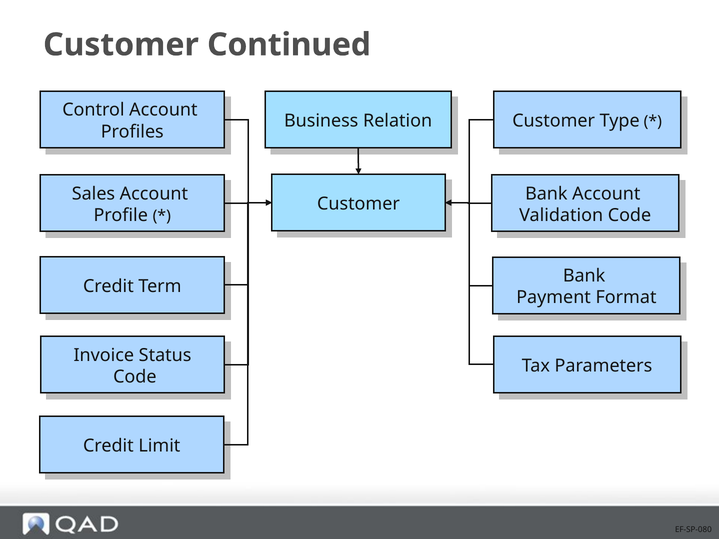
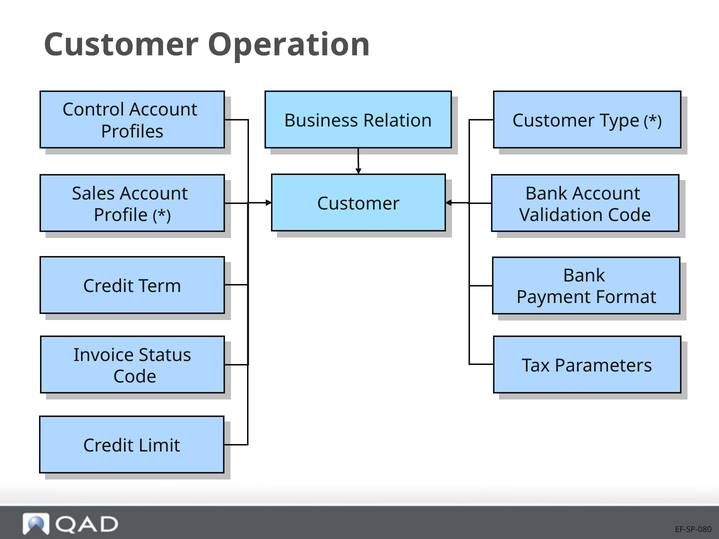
Continued: Continued -> Operation
